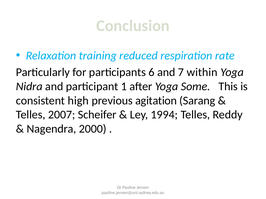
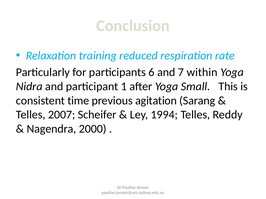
Some: Some -> Small
high: high -> time
